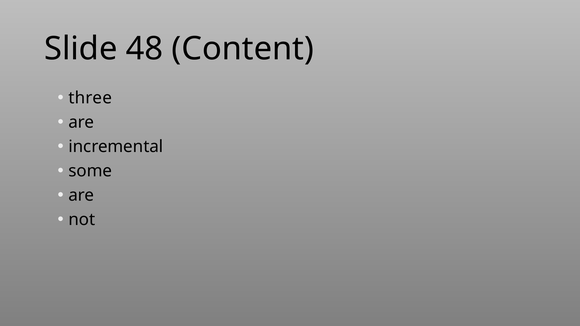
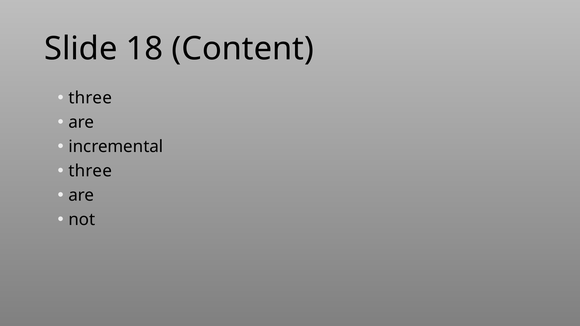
48: 48 -> 18
some at (90, 171): some -> three
